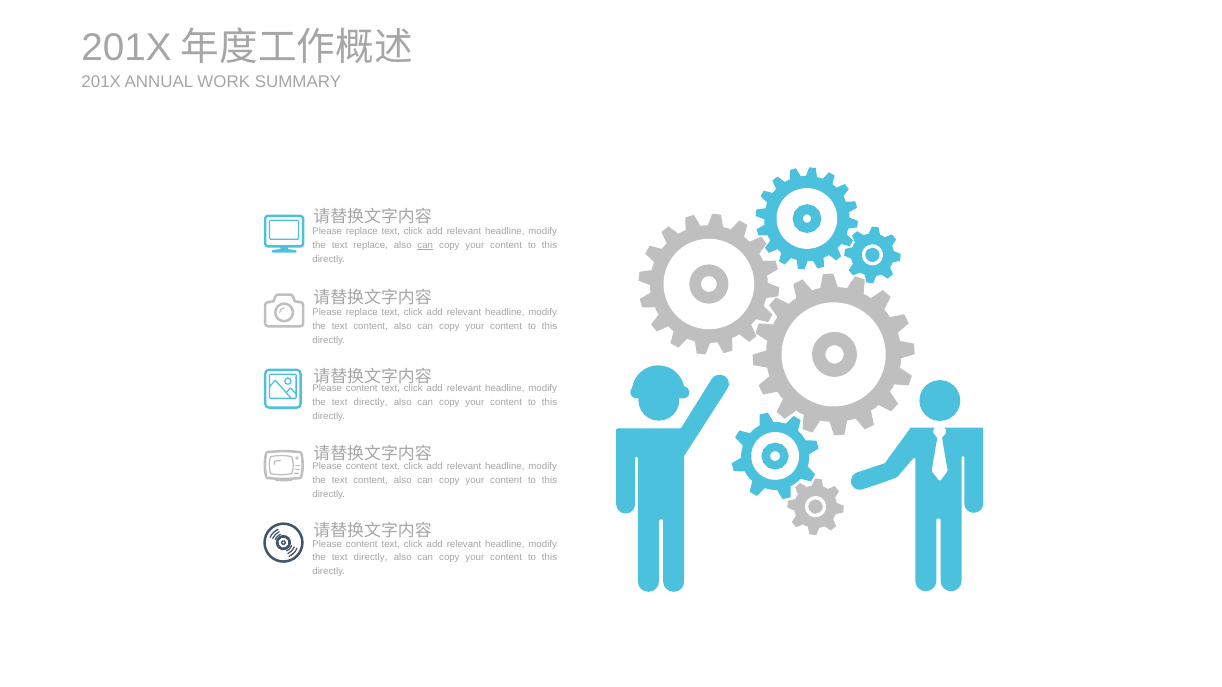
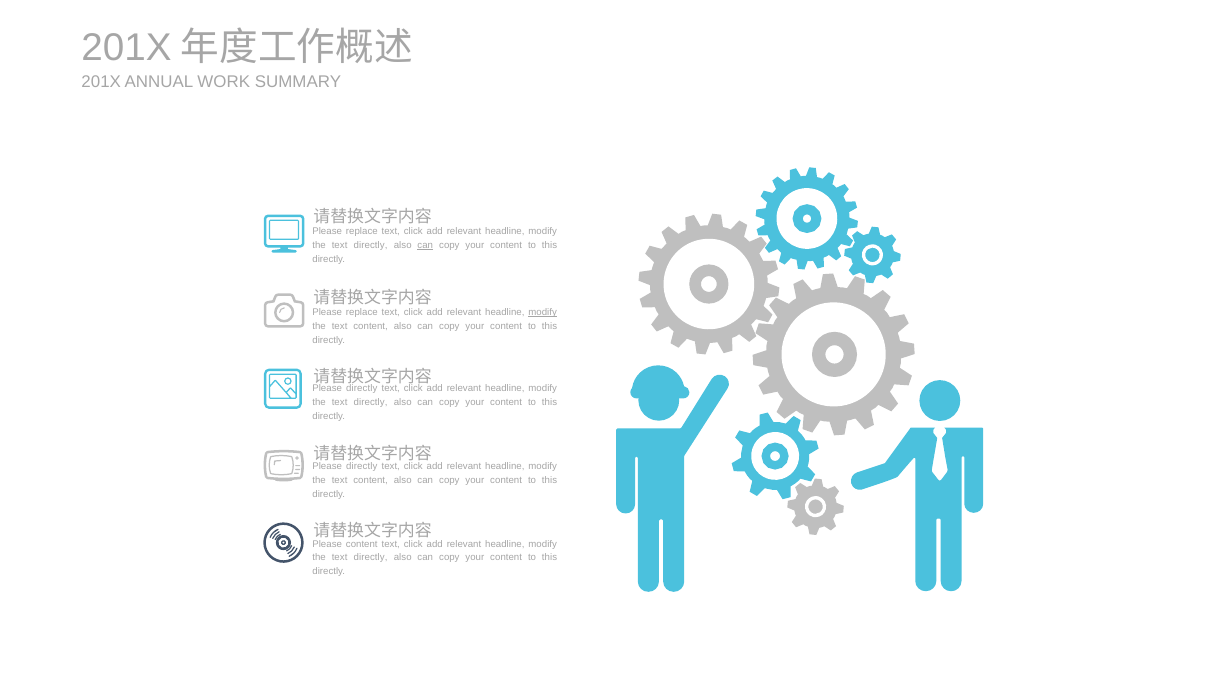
replace at (371, 245): replace -> directly
modify at (543, 312) underline: none -> present
content at (362, 389): content -> directly
content at (362, 467): content -> directly
